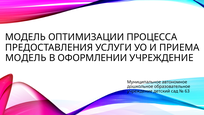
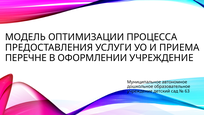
МОДЕЛЬ at (26, 58): МОДЕЛЬ -> ПЕРЕЧНЕ
